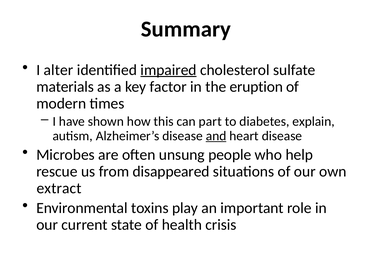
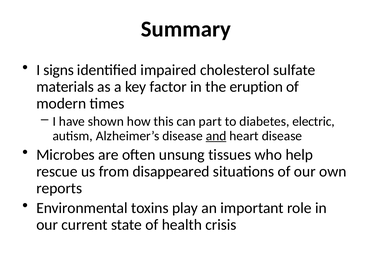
alter: alter -> signs
impaired underline: present -> none
explain: explain -> electric
people: people -> tissues
extract: extract -> reports
